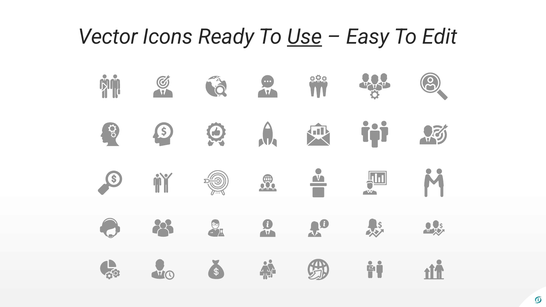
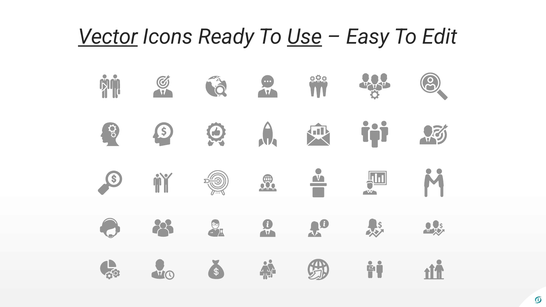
Vector underline: none -> present
